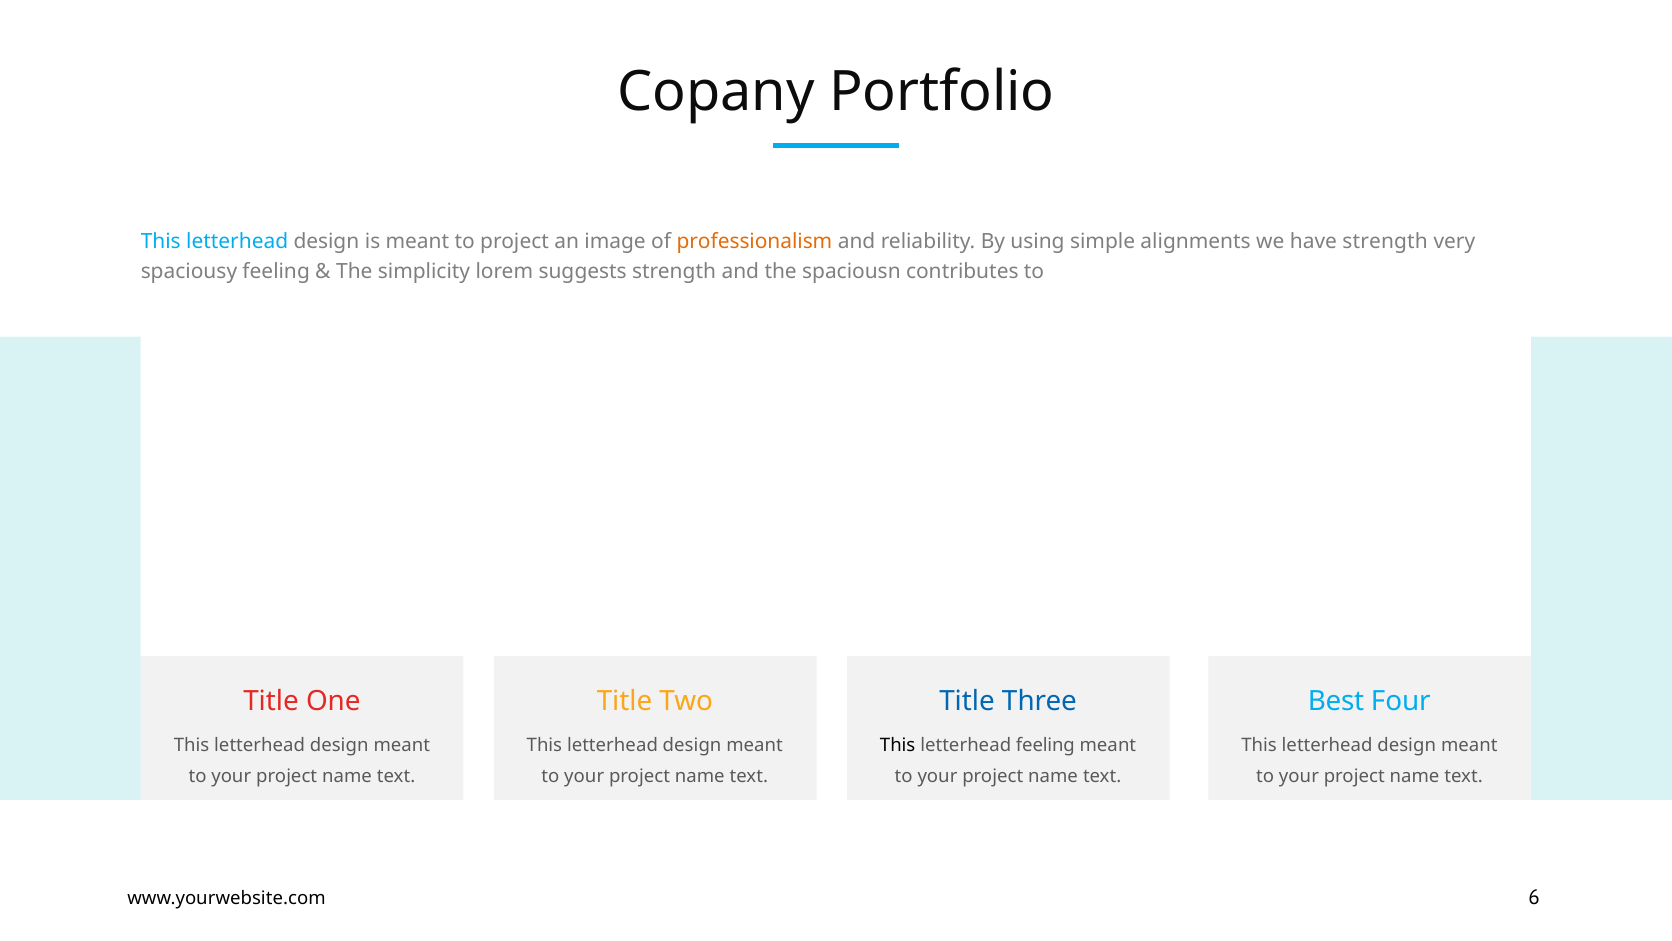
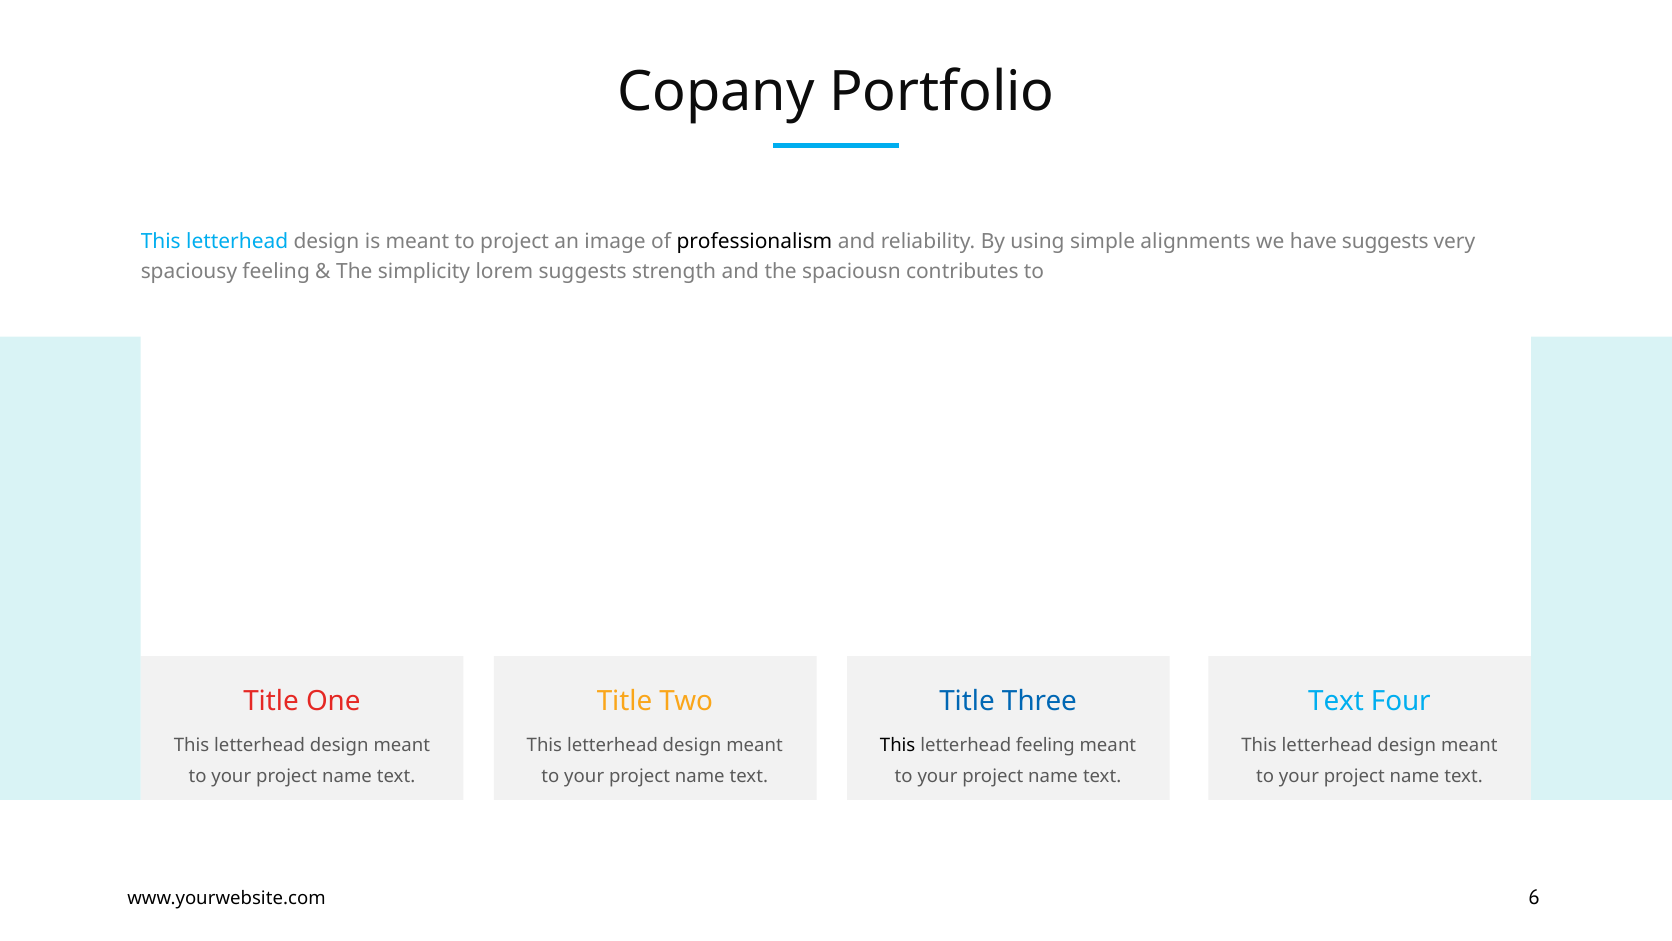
professionalism colour: orange -> black
have strength: strength -> suggests
Best at (1336, 701): Best -> Text
